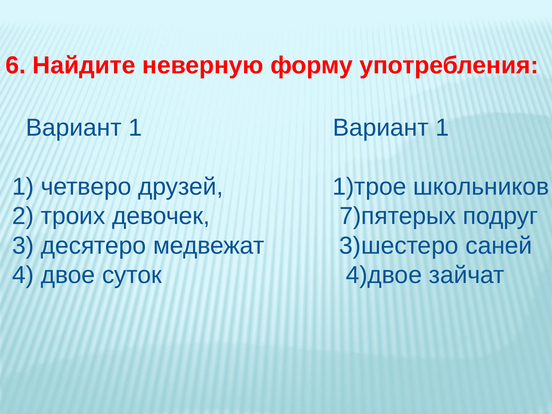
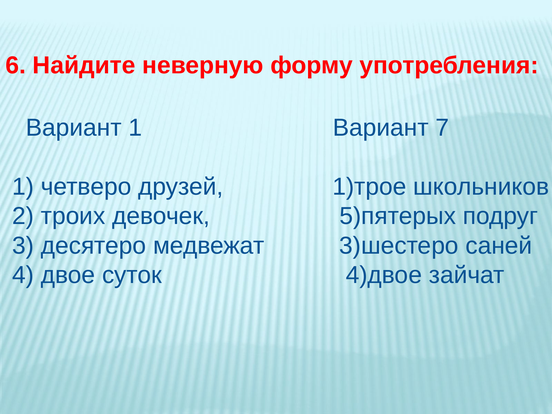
1 Вариант 1: 1 -> 7
7)пятерых: 7)пятерых -> 5)пятерых
